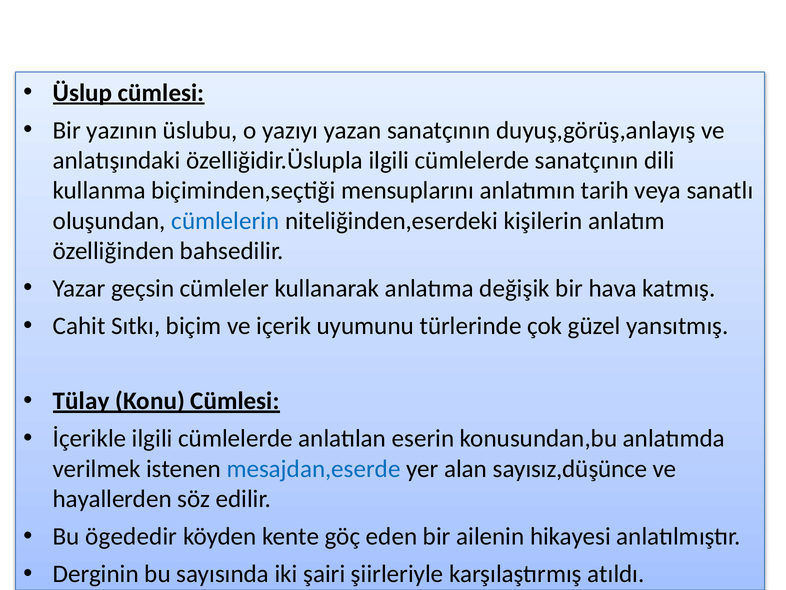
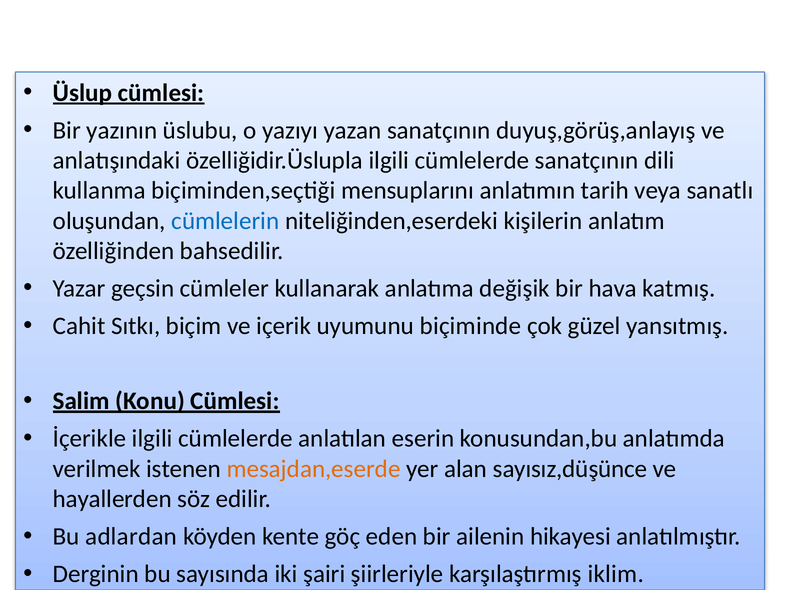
türlerinde: türlerinde -> biçiminde
Tülay: Tülay -> Salim
mesajdan,eserde colour: blue -> orange
ögededir: ögededir -> adlardan
atıldı: atıldı -> iklim
